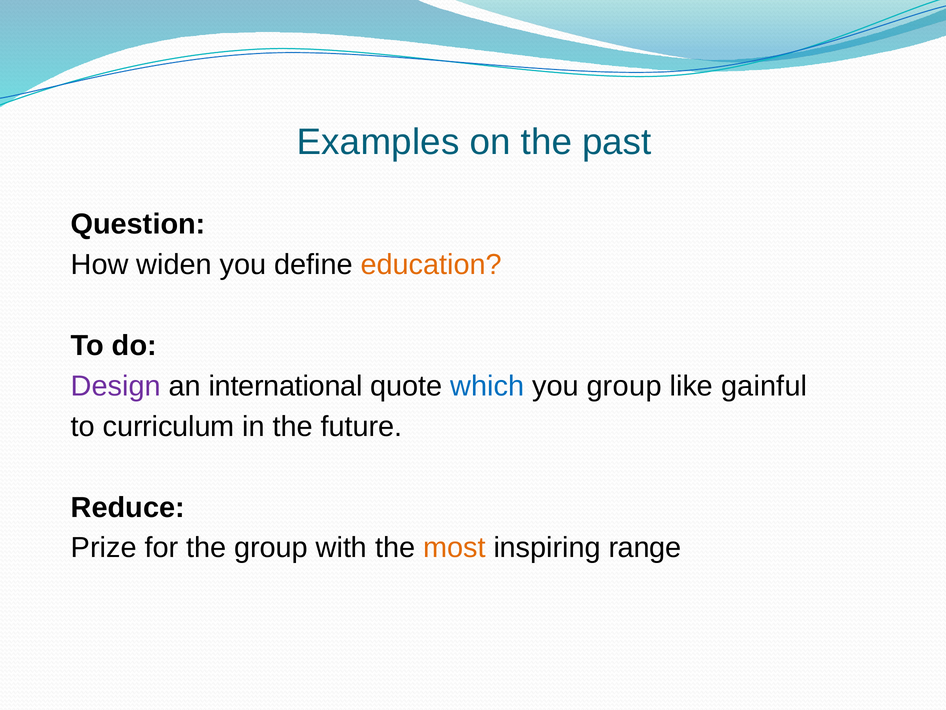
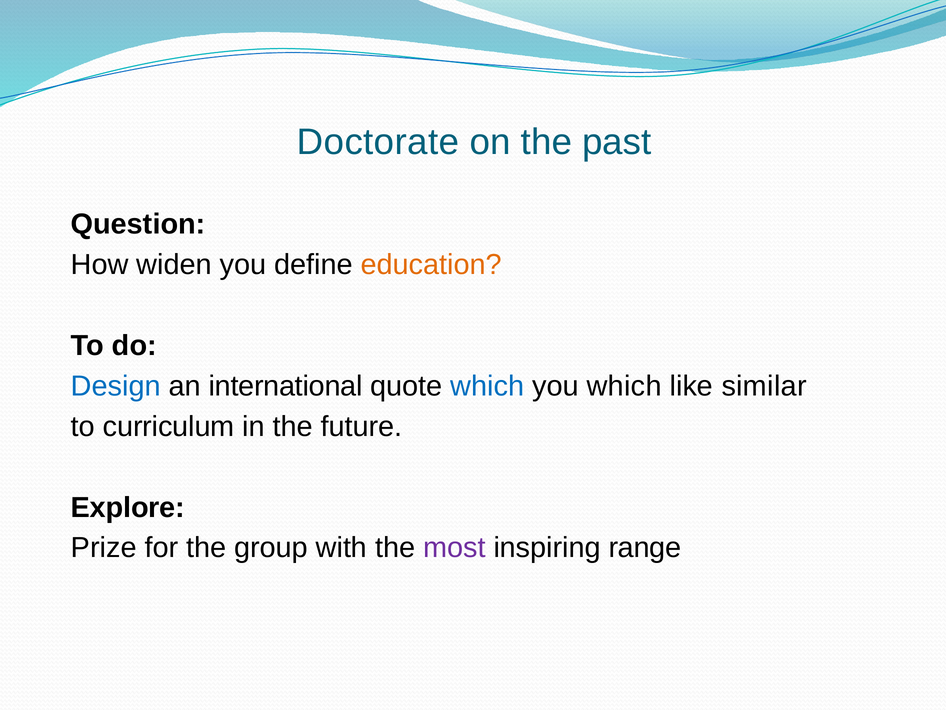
Examples: Examples -> Doctorate
Design colour: purple -> blue
you group: group -> which
gainful: gainful -> similar
Reduce: Reduce -> Explore
most colour: orange -> purple
